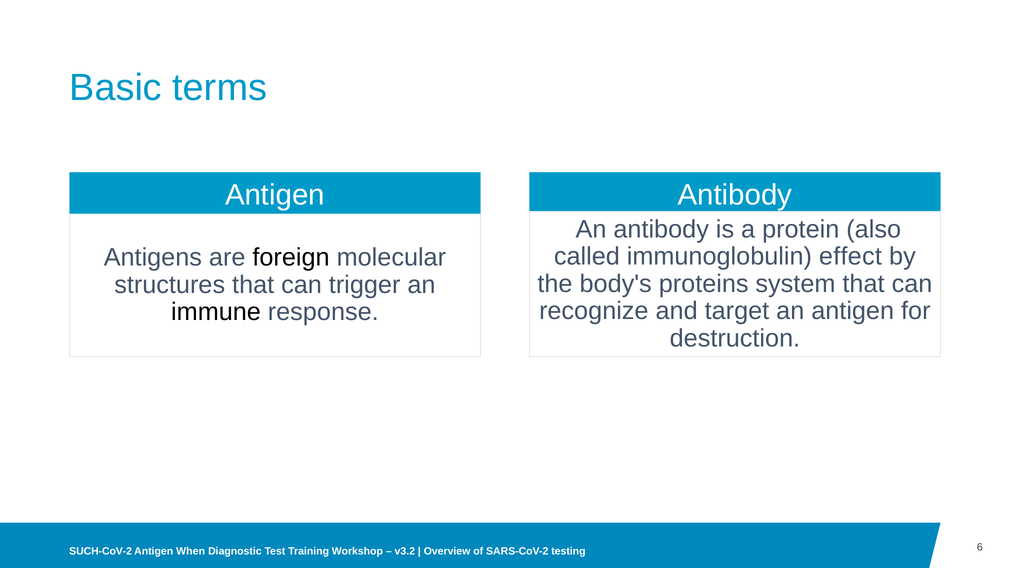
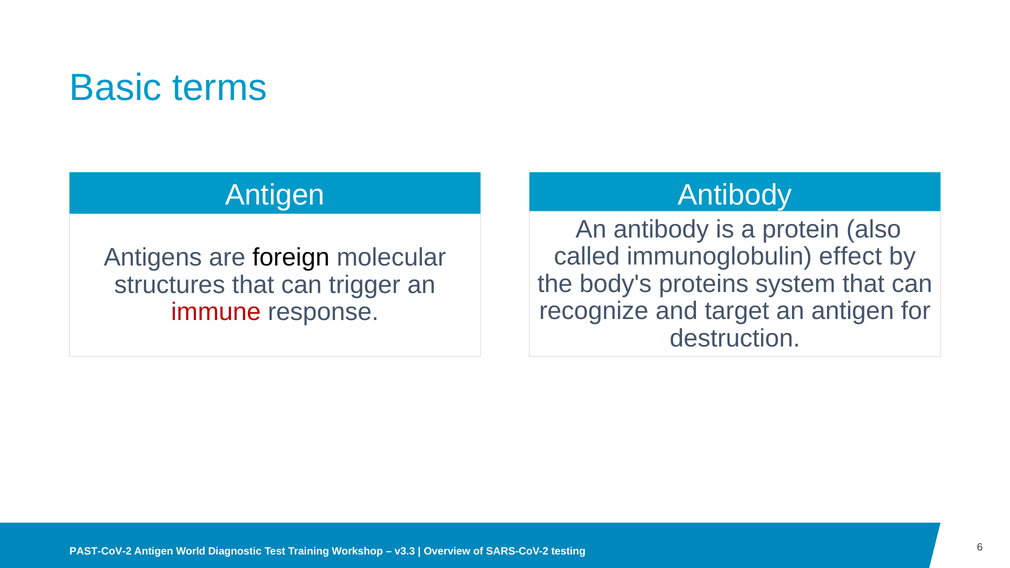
immune colour: black -> red
SUCH-CoV-2: SUCH-CoV-2 -> PAST-CoV-2
When: When -> World
v3.2: v3.2 -> v3.3
